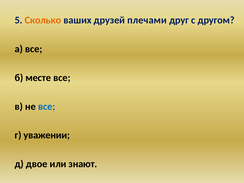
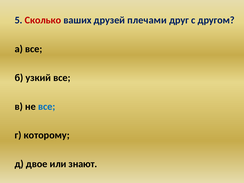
Сколько colour: orange -> red
месте: месте -> узкий
уважении: уважении -> которому
